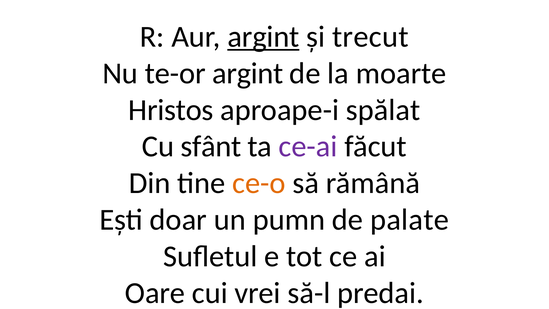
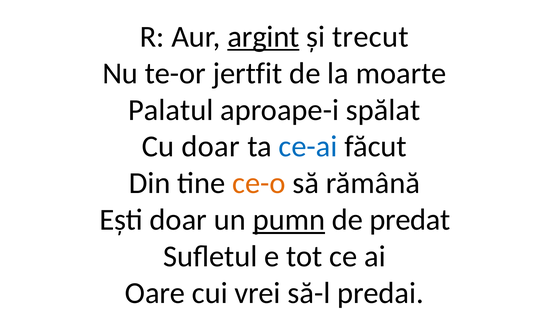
te-or argint: argint -> jertfit
Hristos: Hristos -> Palatul
Cu sfânt: sfânt -> doar
ce-ai colour: purple -> blue
pumn underline: none -> present
palate: palate -> predat
